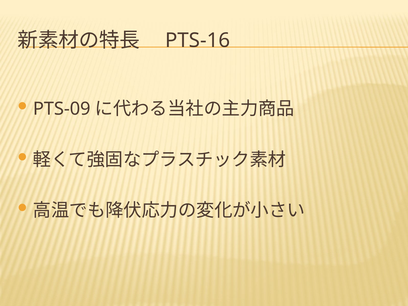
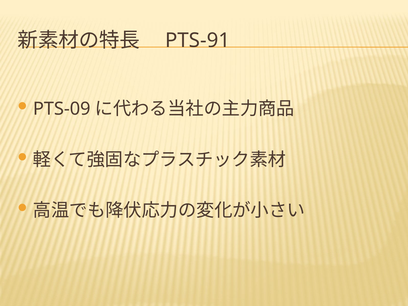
PTS-16: PTS-16 -> PTS-91
